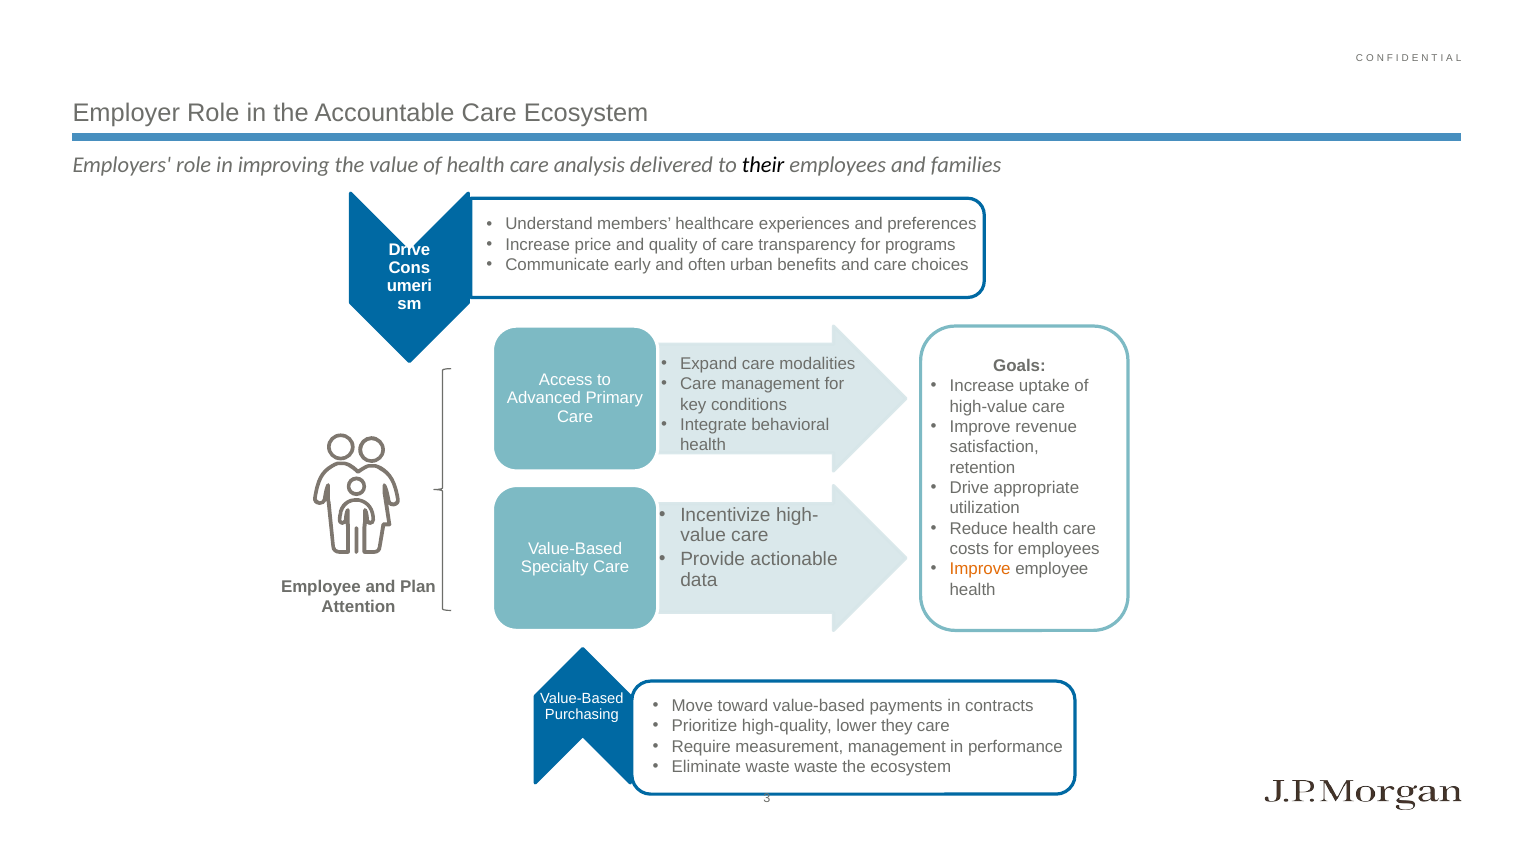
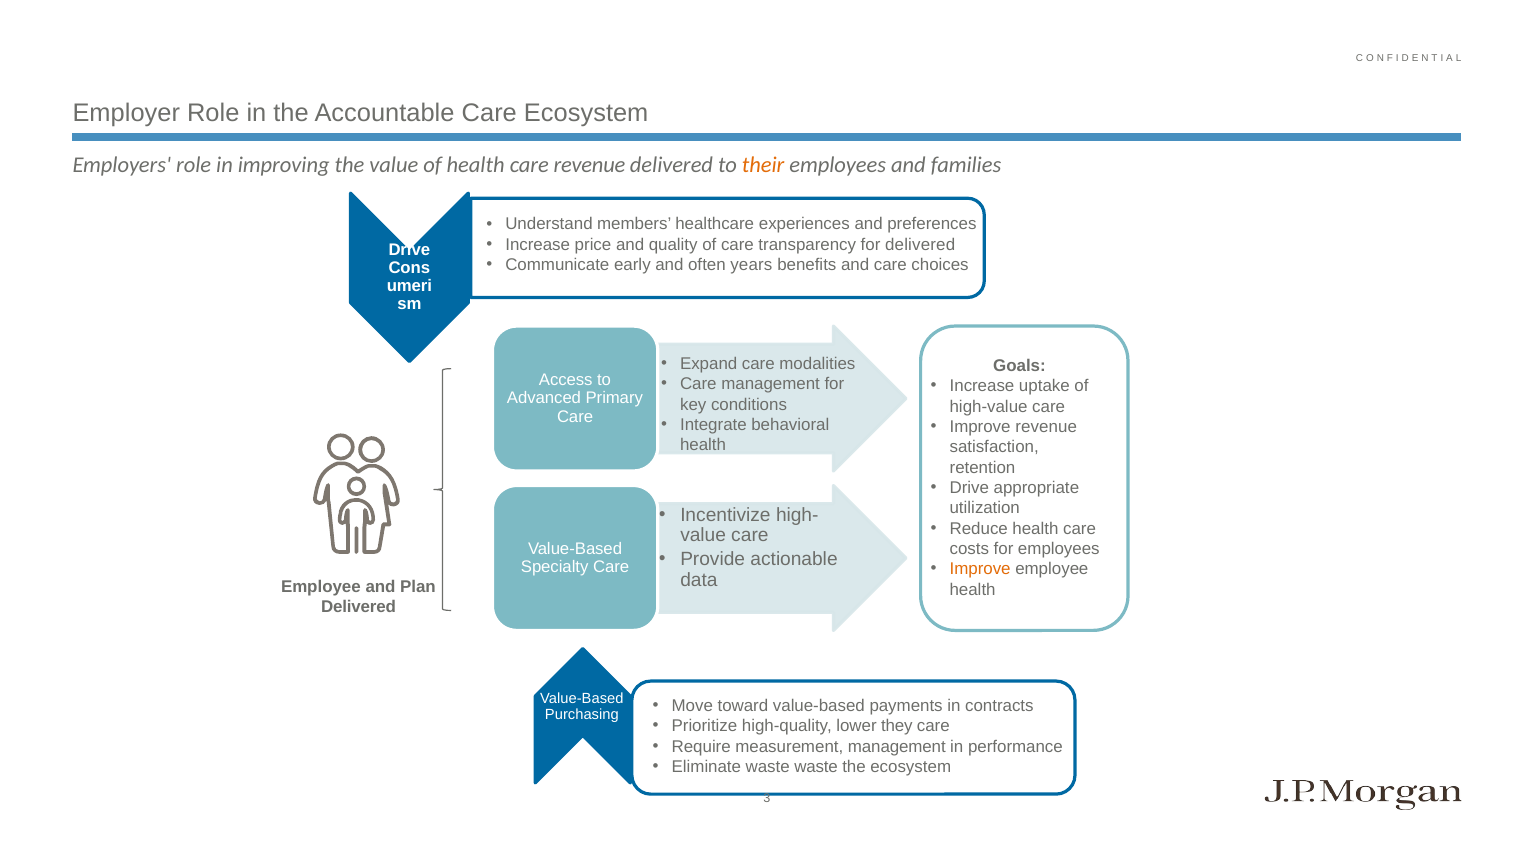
care analysis: analysis -> revenue
their colour: black -> orange
for programs: programs -> delivered
urban: urban -> years
Attention at (358, 607): Attention -> Delivered
